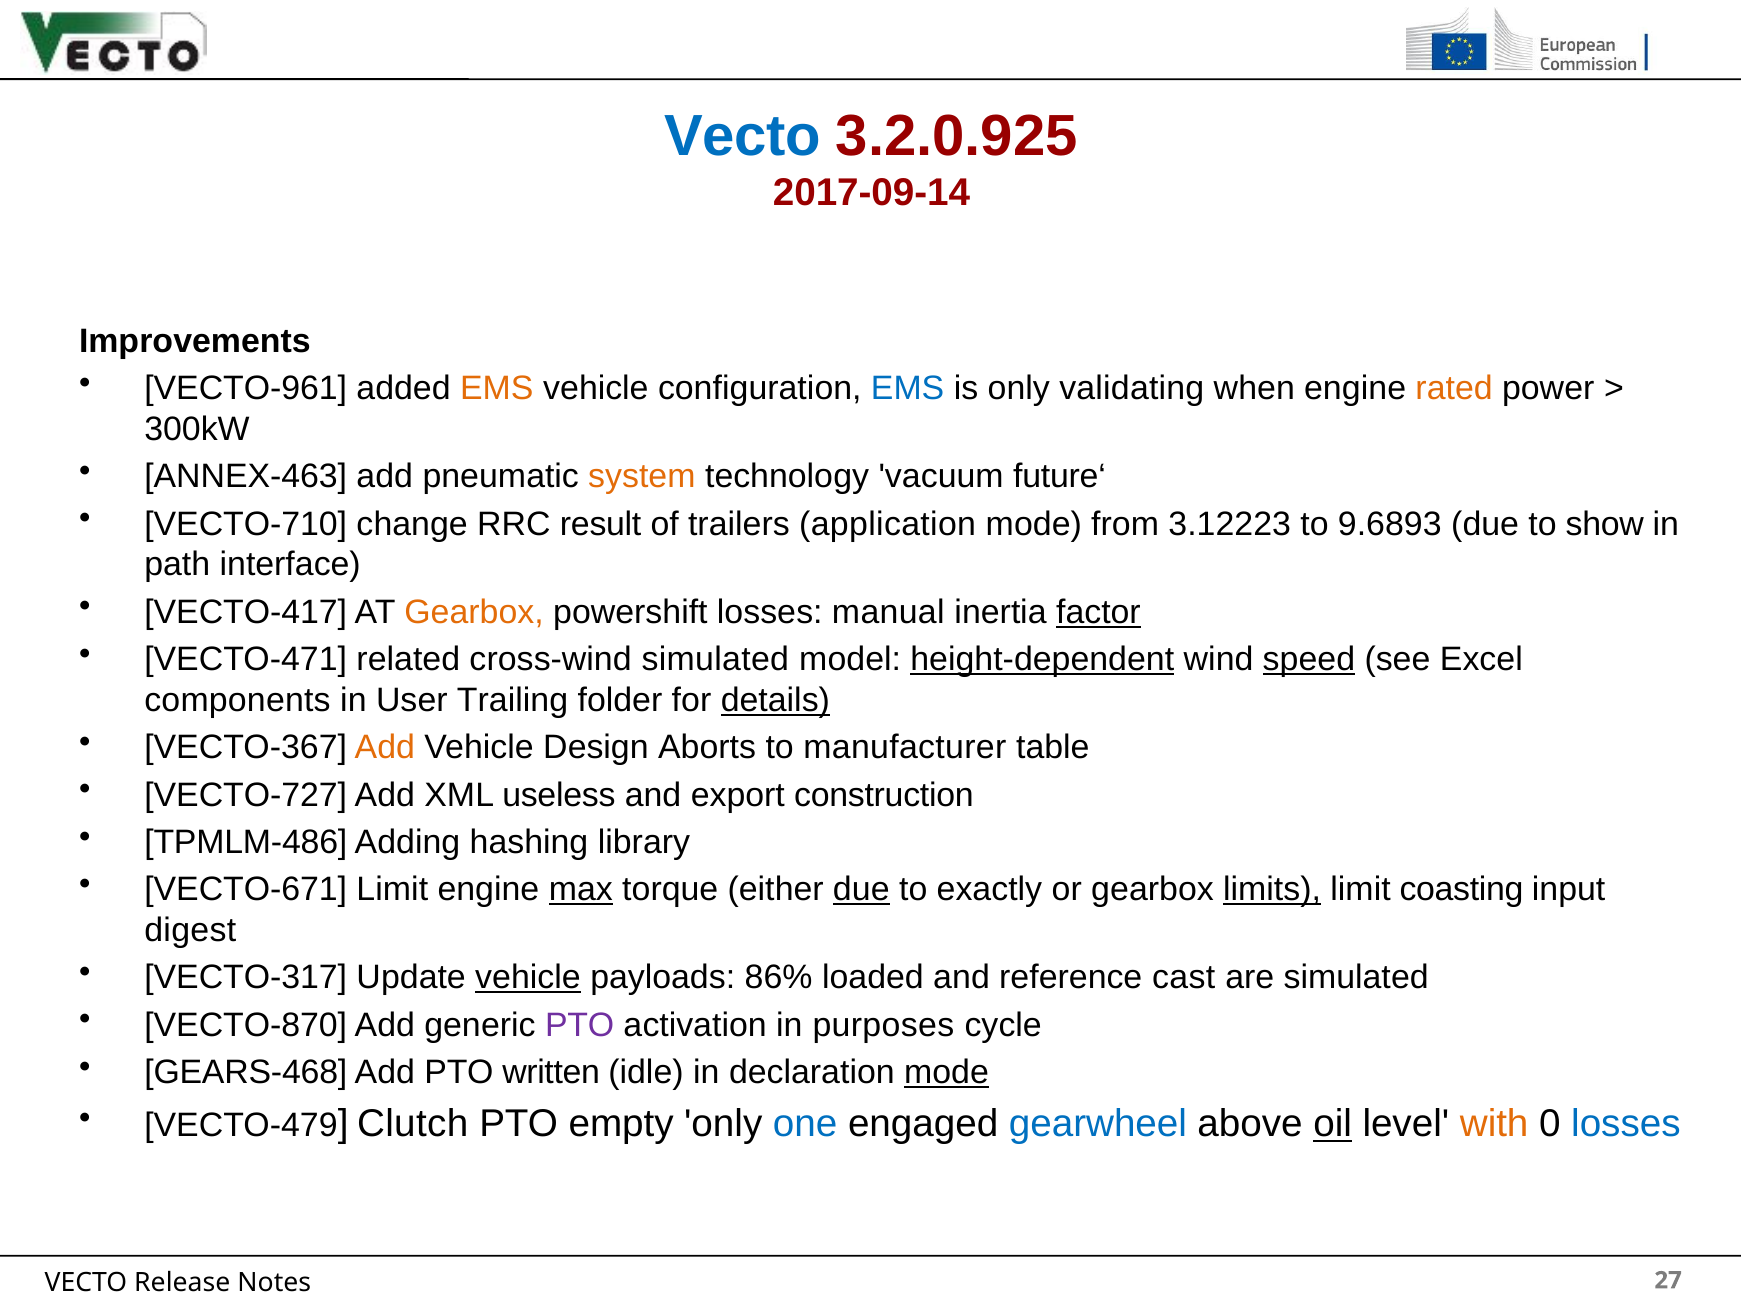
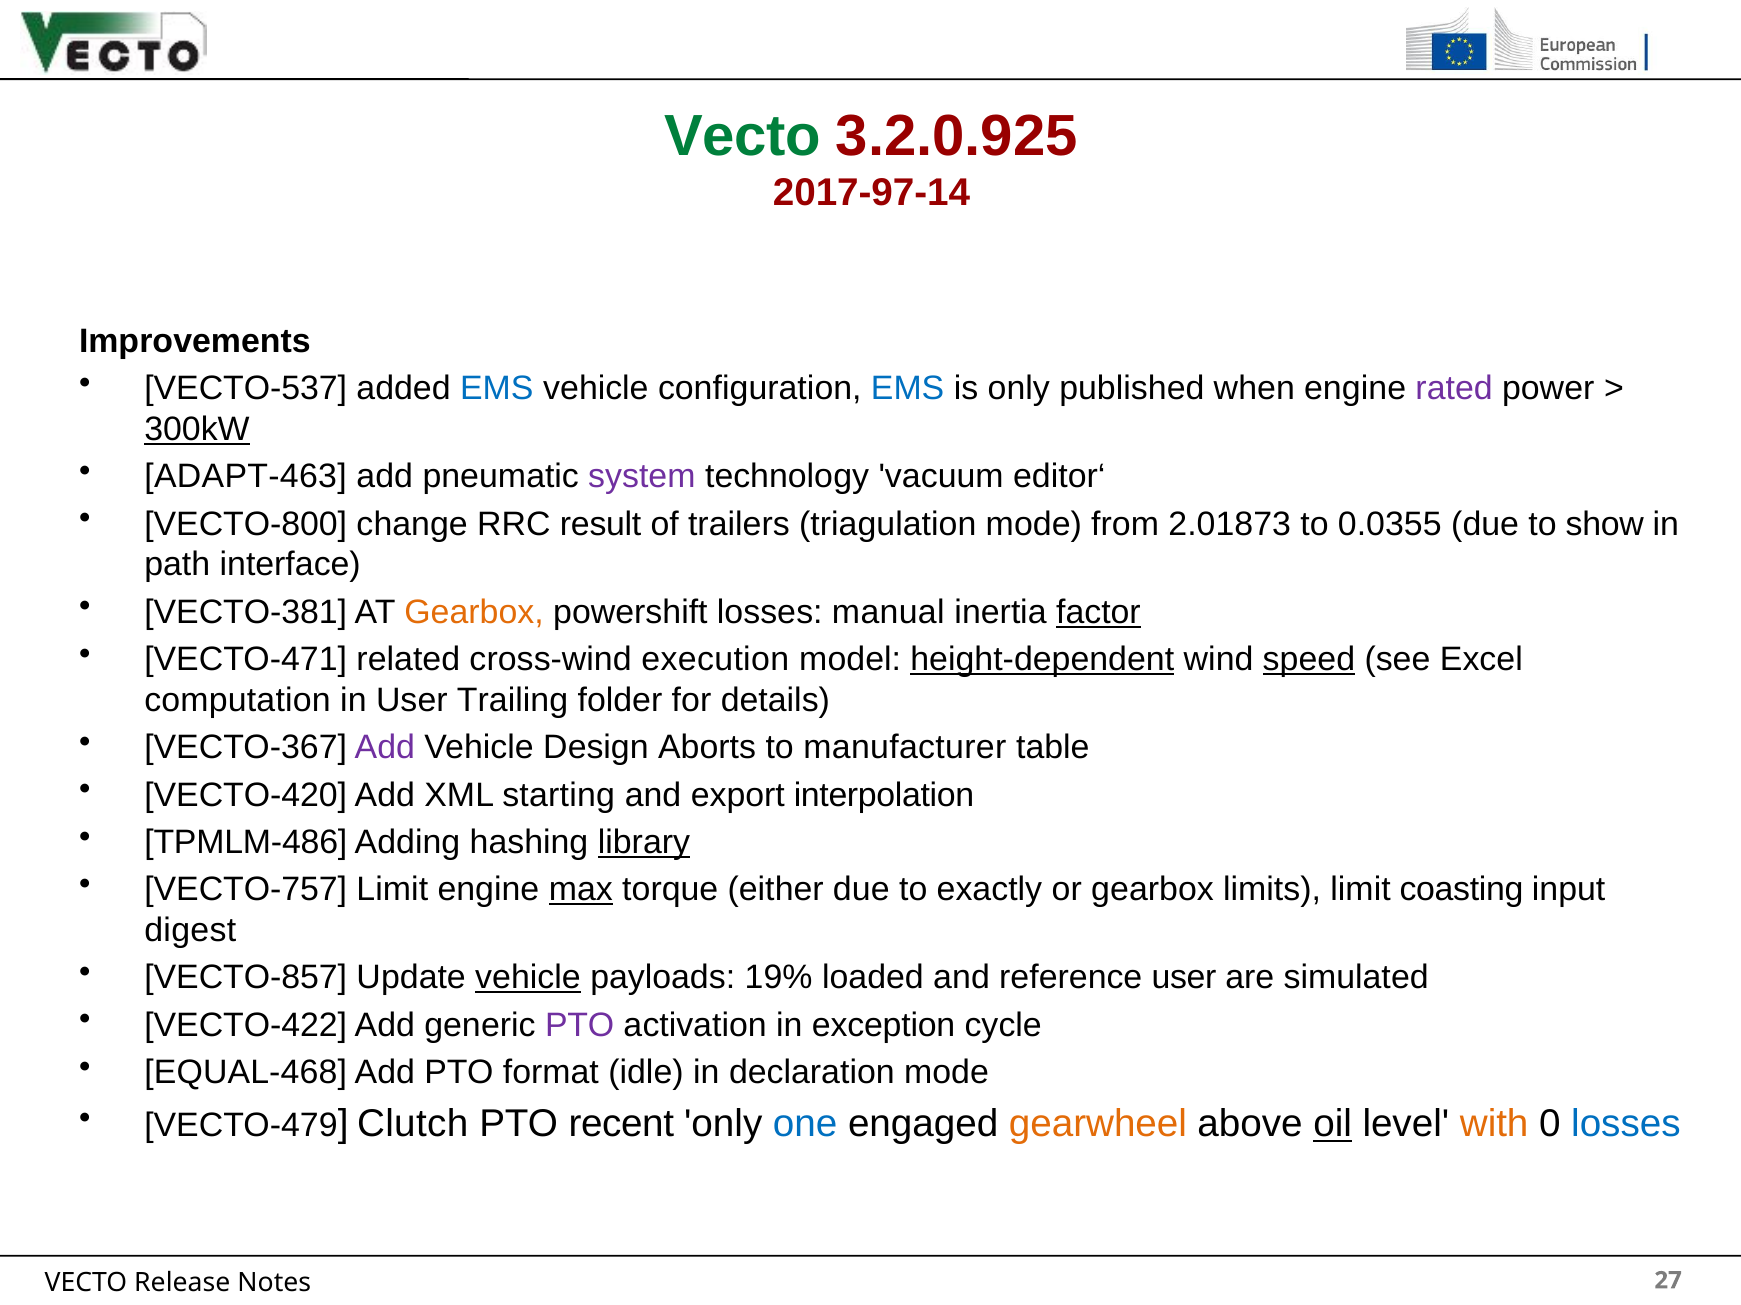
Vecto at (743, 136) colour: blue -> green
2017-09-14: 2017-09-14 -> 2017-97-14
VECTO-961: VECTO-961 -> VECTO-537
EMS at (497, 389) colour: orange -> blue
validating: validating -> published
rated colour: orange -> purple
300kW underline: none -> present
ANNEX-463: ANNEX-463 -> ADAPT-463
system colour: orange -> purple
future‘: future‘ -> editor‘
VECTO-710: VECTO-710 -> VECTO-800
application: application -> triagulation
3.12223: 3.12223 -> 2.01873
9.6893: 9.6893 -> 0.0355
VECTO-417: VECTO-417 -> VECTO-381
cross-wind simulated: simulated -> execution
components: components -> computation
details underline: present -> none
Add at (385, 748) colour: orange -> purple
VECTO-727: VECTO-727 -> VECTO-420
useless: useless -> starting
construction: construction -> interpolation
library underline: none -> present
VECTO-671: VECTO-671 -> VECTO-757
due at (861, 890) underline: present -> none
limits underline: present -> none
VECTO-317: VECTO-317 -> VECTO-857
86%: 86% -> 19%
reference cast: cast -> user
VECTO-870: VECTO-870 -> VECTO-422
purposes: purposes -> exception
GEARS-468: GEARS-468 -> EQUAL-468
written: written -> format
mode at (946, 1073) underline: present -> none
empty: empty -> recent
gearwheel colour: blue -> orange
